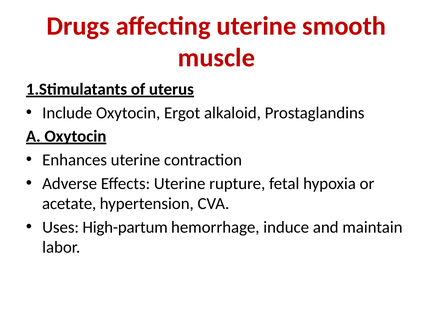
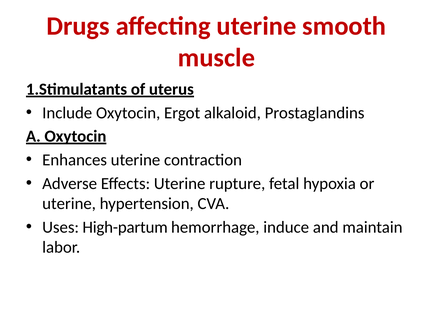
acetate at (69, 204): acetate -> uterine
